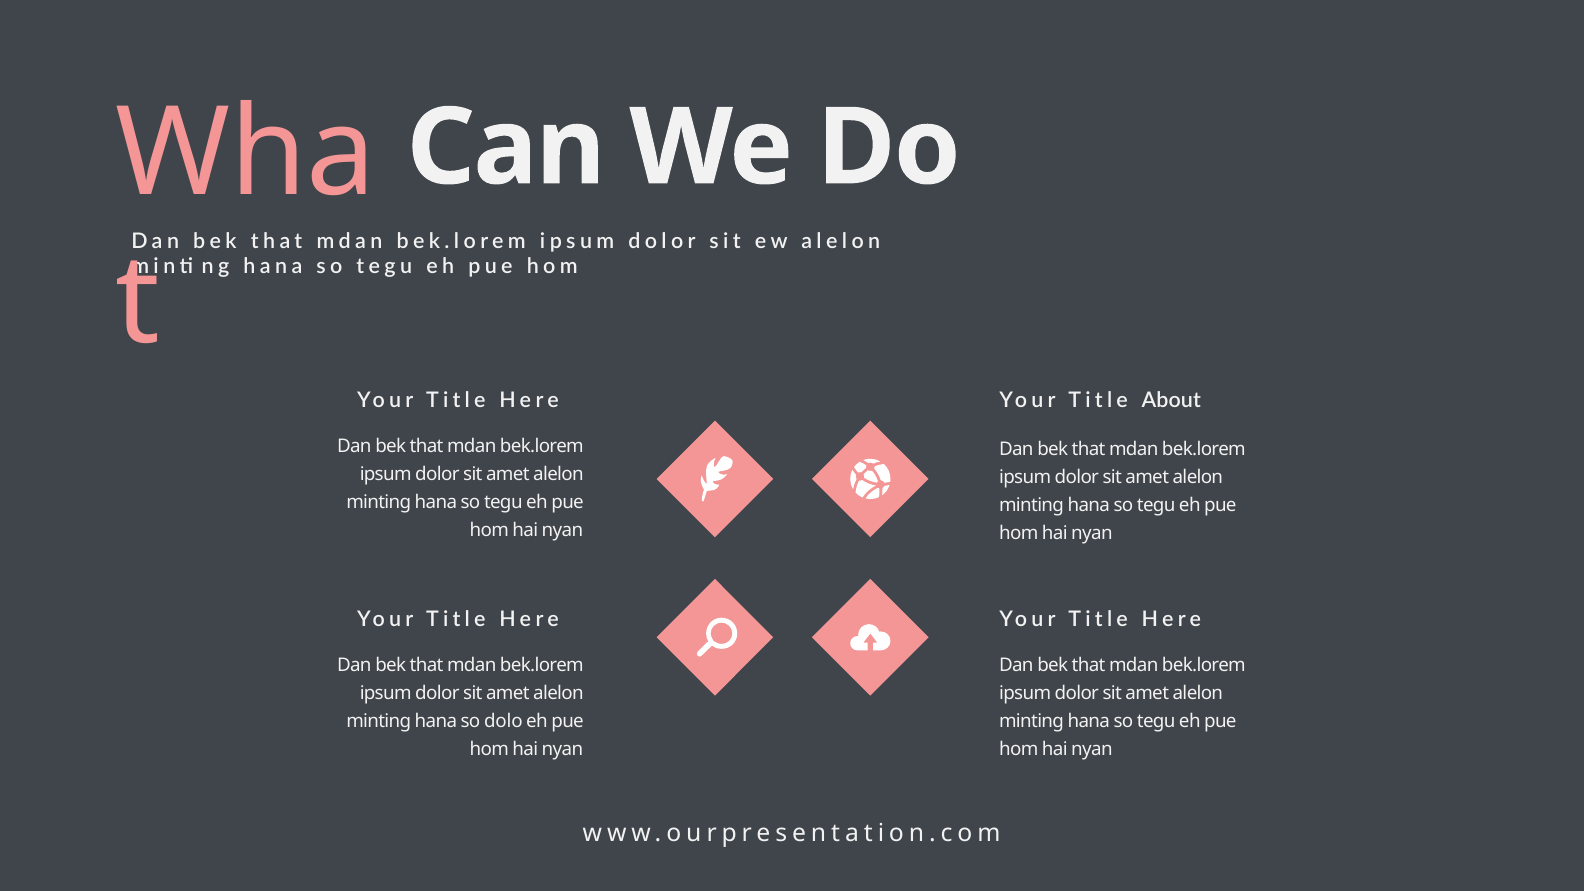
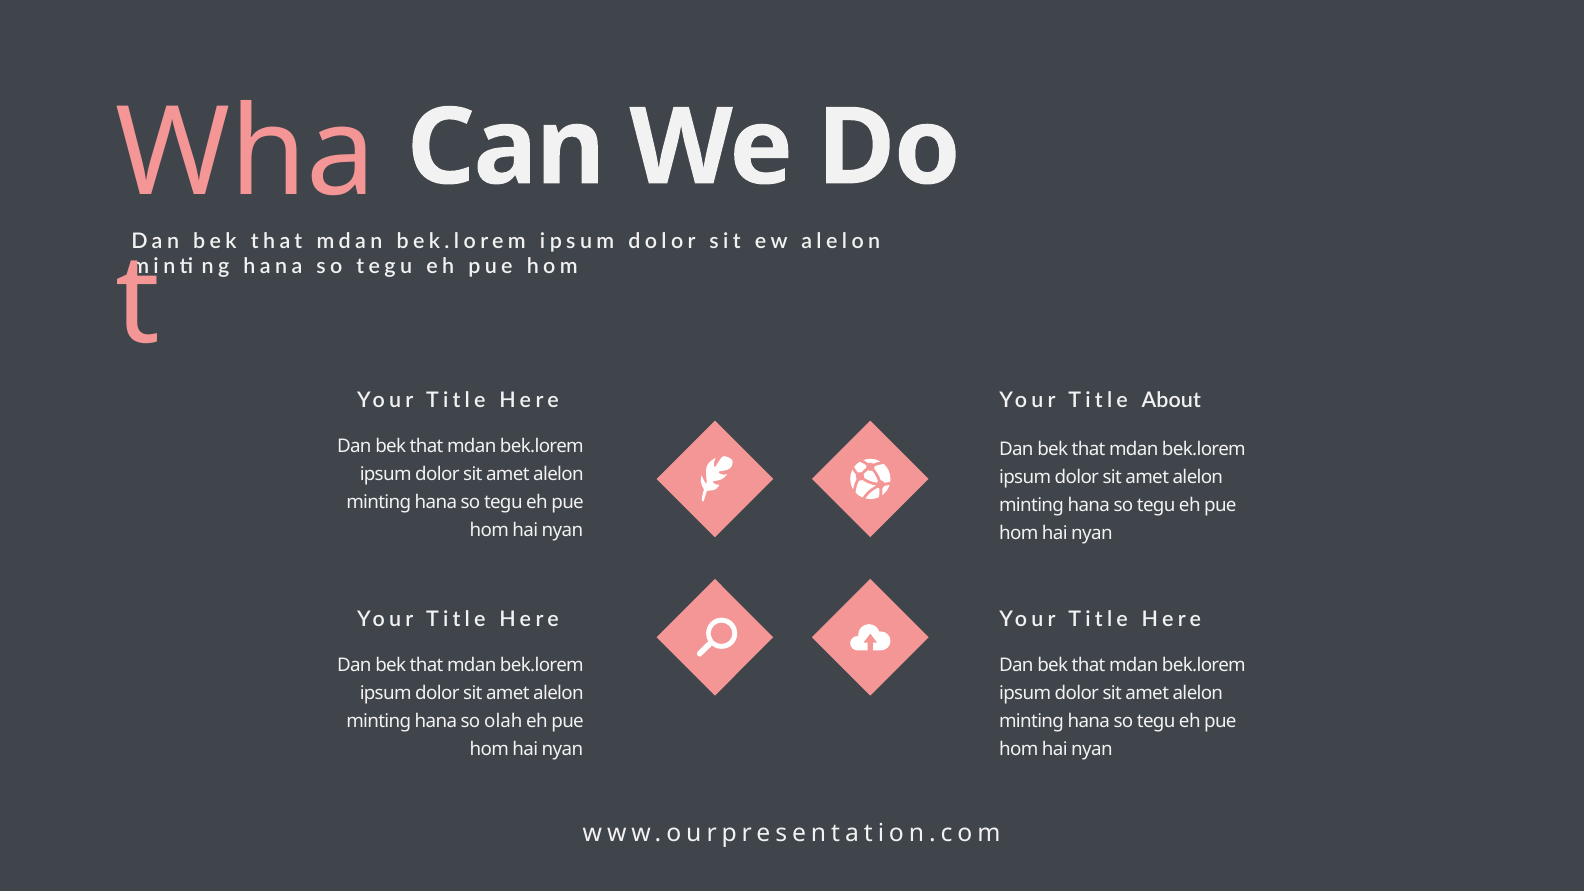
dolo: dolo -> olah
